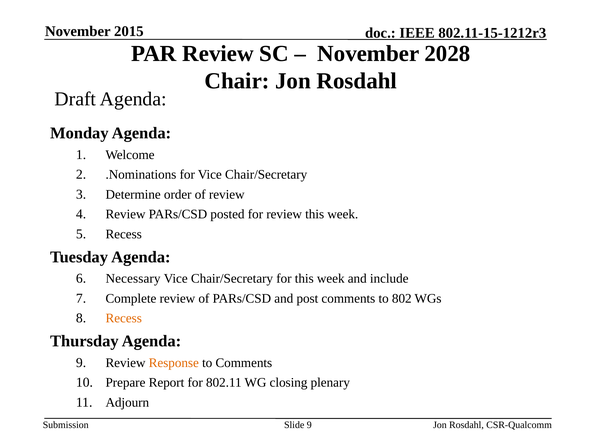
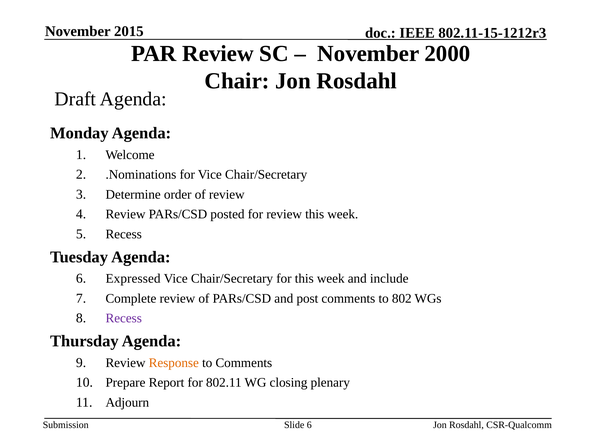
2028: 2028 -> 2000
Necessary: Necessary -> Expressed
Recess at (124, 318) colour: orange -> purple
Slide 9: 9 -> 6
